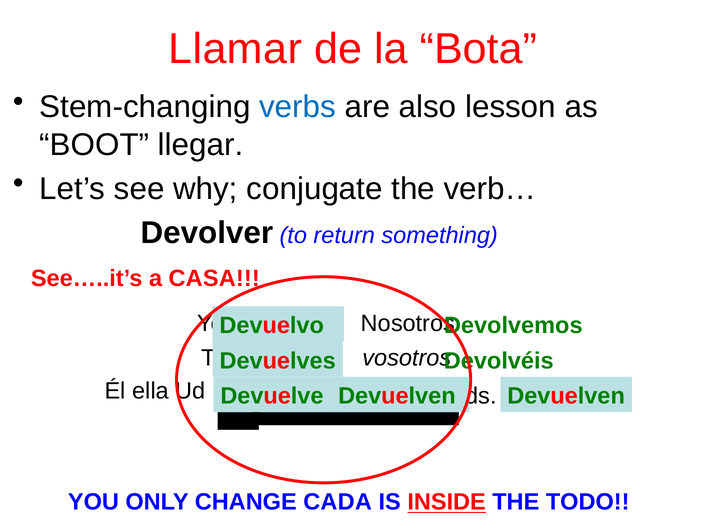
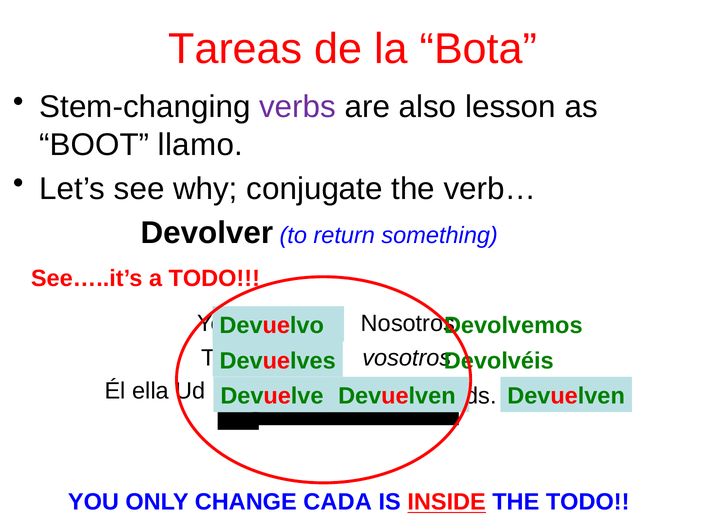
Llamar: Llamar -> Tareas
verbs colour: blue -> purple
llegar: llegar -> llamo
a CASA: CASA -> TODO
